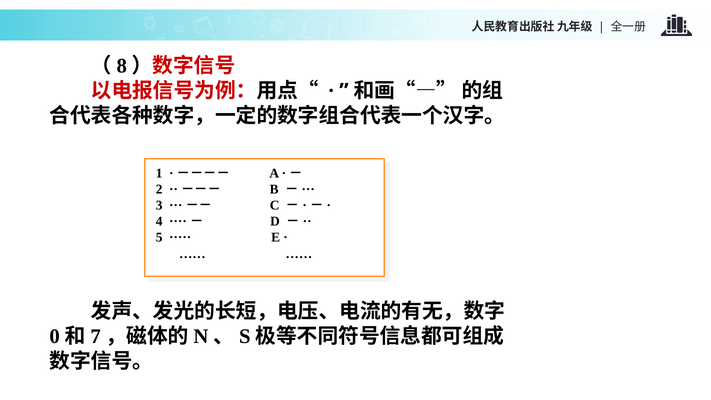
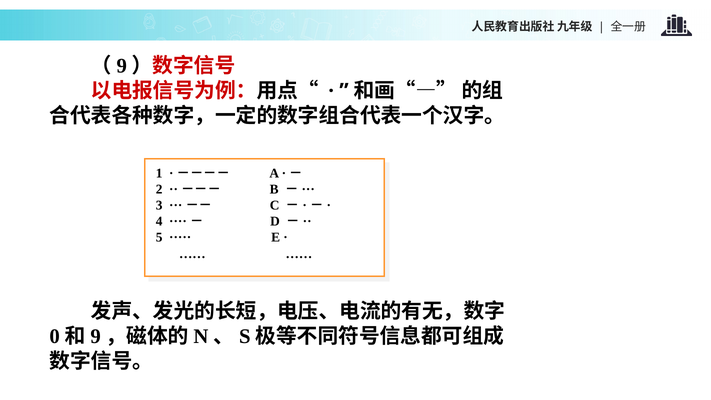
8 at (122, 66): 8 -> 9
7 at (96, 336): 7 -> 9
